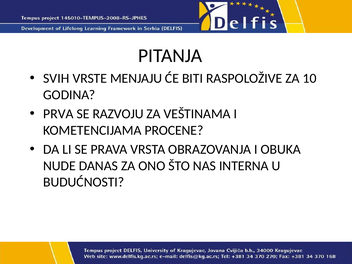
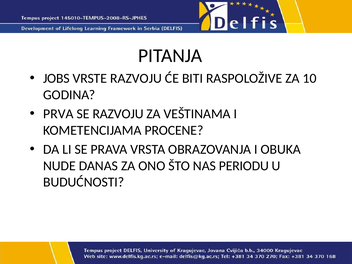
SVIH: SVIH -> JOBS
VRSTE MENJAJU: MENJAJU -> RAZVOJU
INTERNA: INTERNA -> PERIODU
